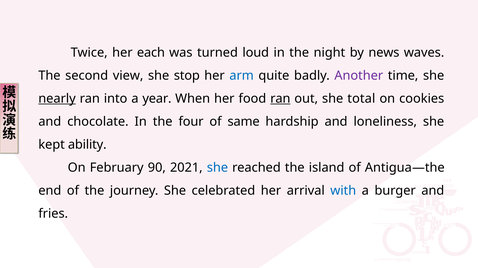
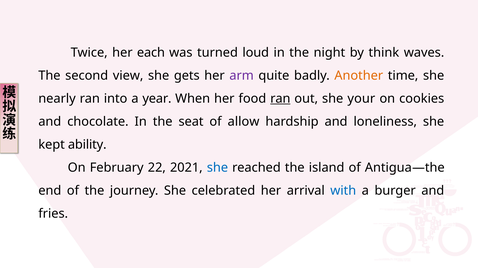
news: news -> think
stop: stop -> gets
arm colour: blue -> purple
Another colour: purple -> orange
nearly underline: present -> none
total: total -> your
four: four -> seat
same: same -> allow
90: 90 -> 22
